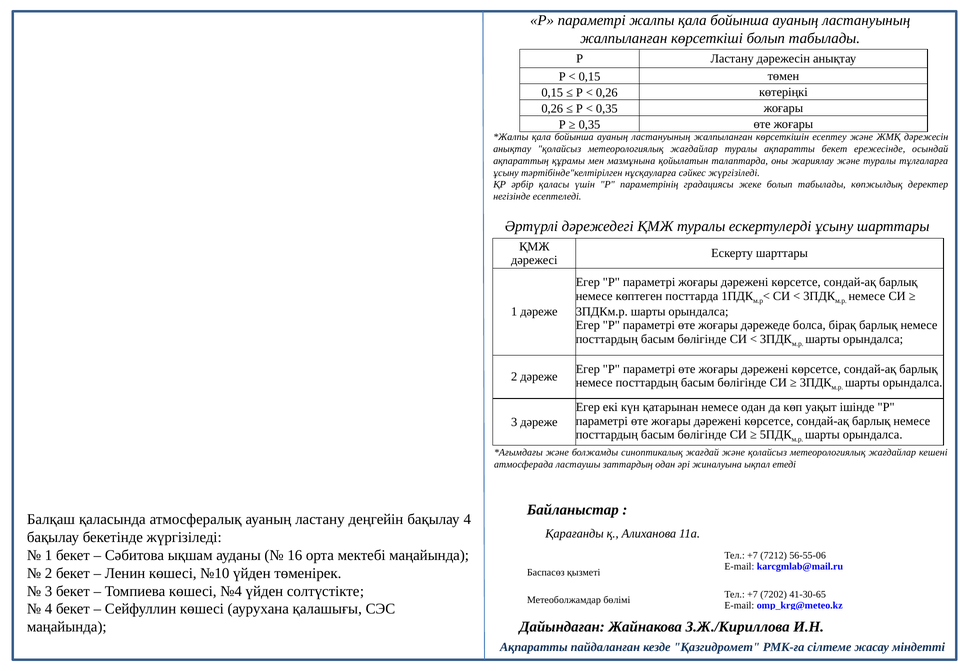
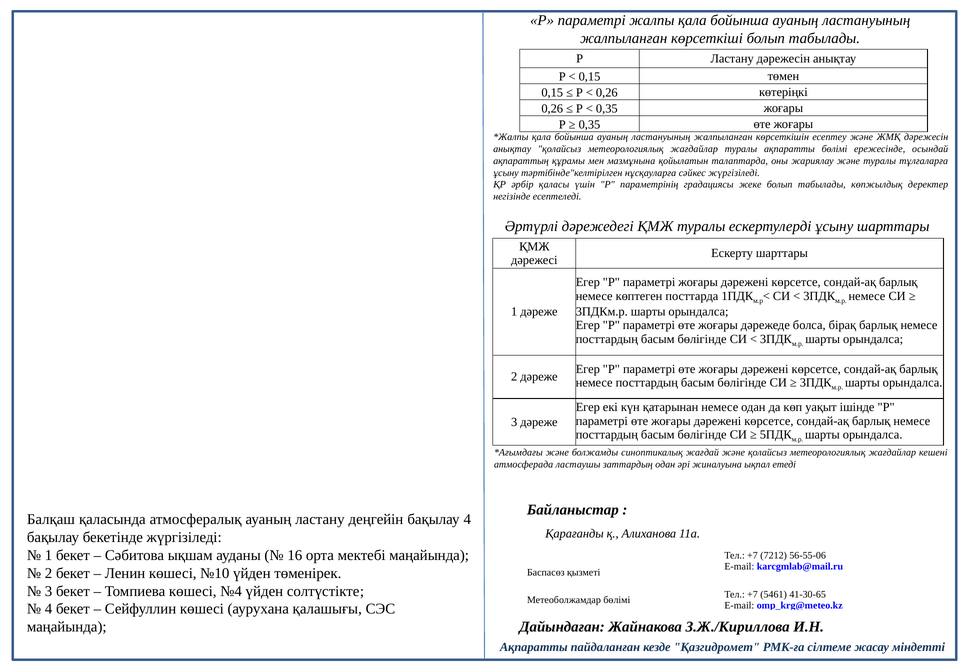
ақпаратты бекет: бекет -> бөлімі
7202: 7202 -> 5461
